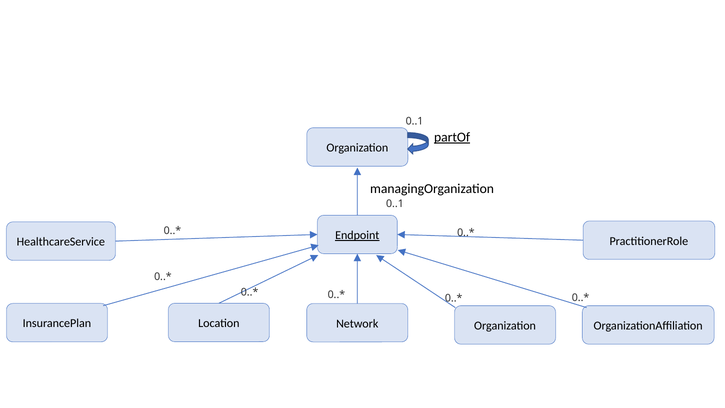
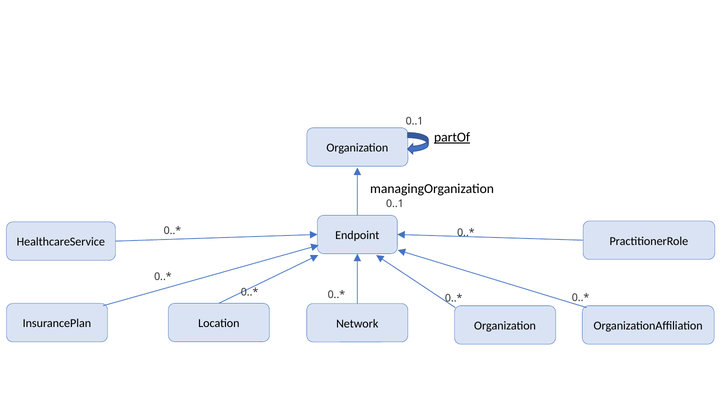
Endpoint underline: present -> none
